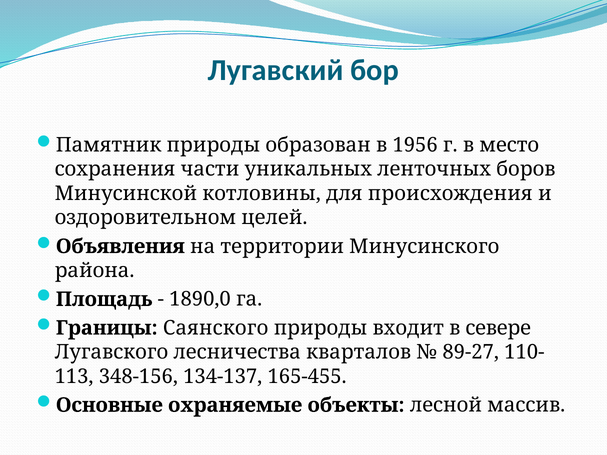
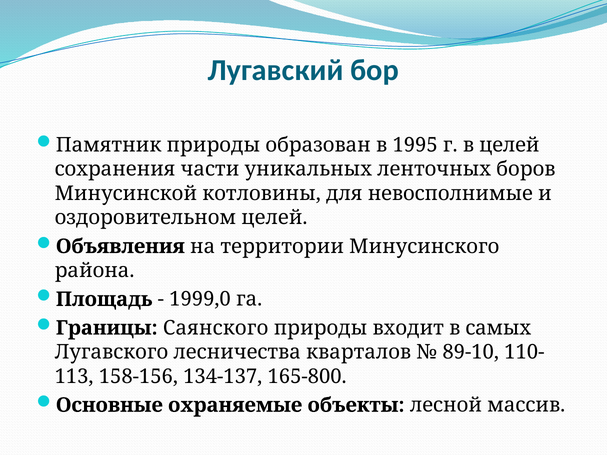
1956: 1956 -> 1995
в место: место -> целей
происхождения: происхождения -> невосполнимые
1890,0: 1890,0 -> 1999,0
севере: севере -> самых
89-27: 89-27 -> 89-10
348-156: 348-156 -> 158-156
165-455: 165-455 -> 165-800
